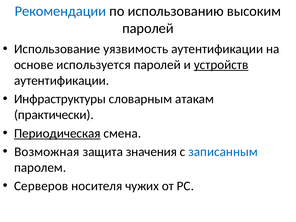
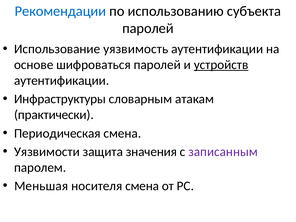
высоким: высоким -> субъекта
используется: используется -> шифроваться
Периодическая underline: present -> none
Возможная: Возможная -> Уязвимости
записанным colour: blue -> purple
Серверов: Серверов -> Меньшая
носителя чужих: чужих -> смена
